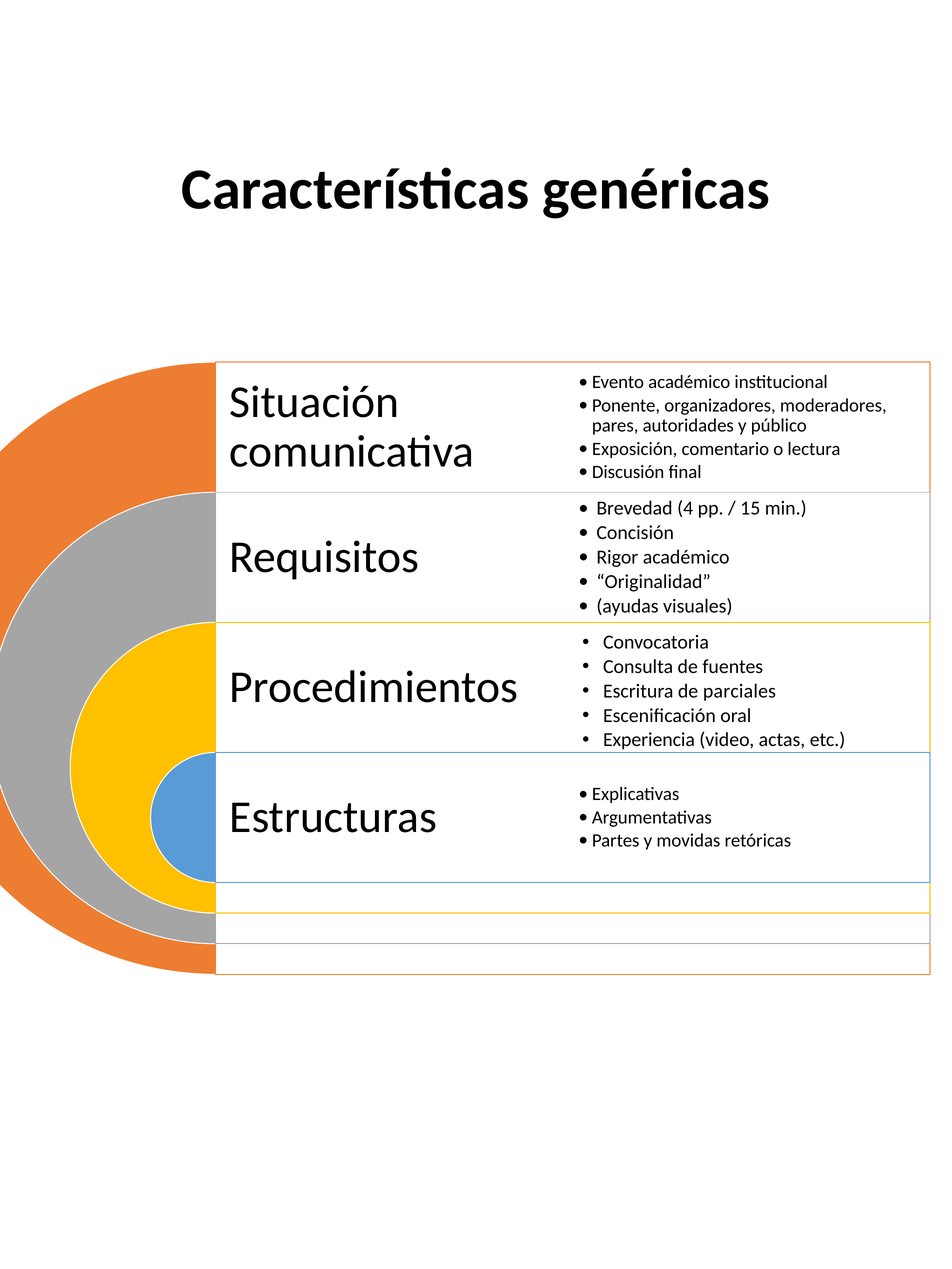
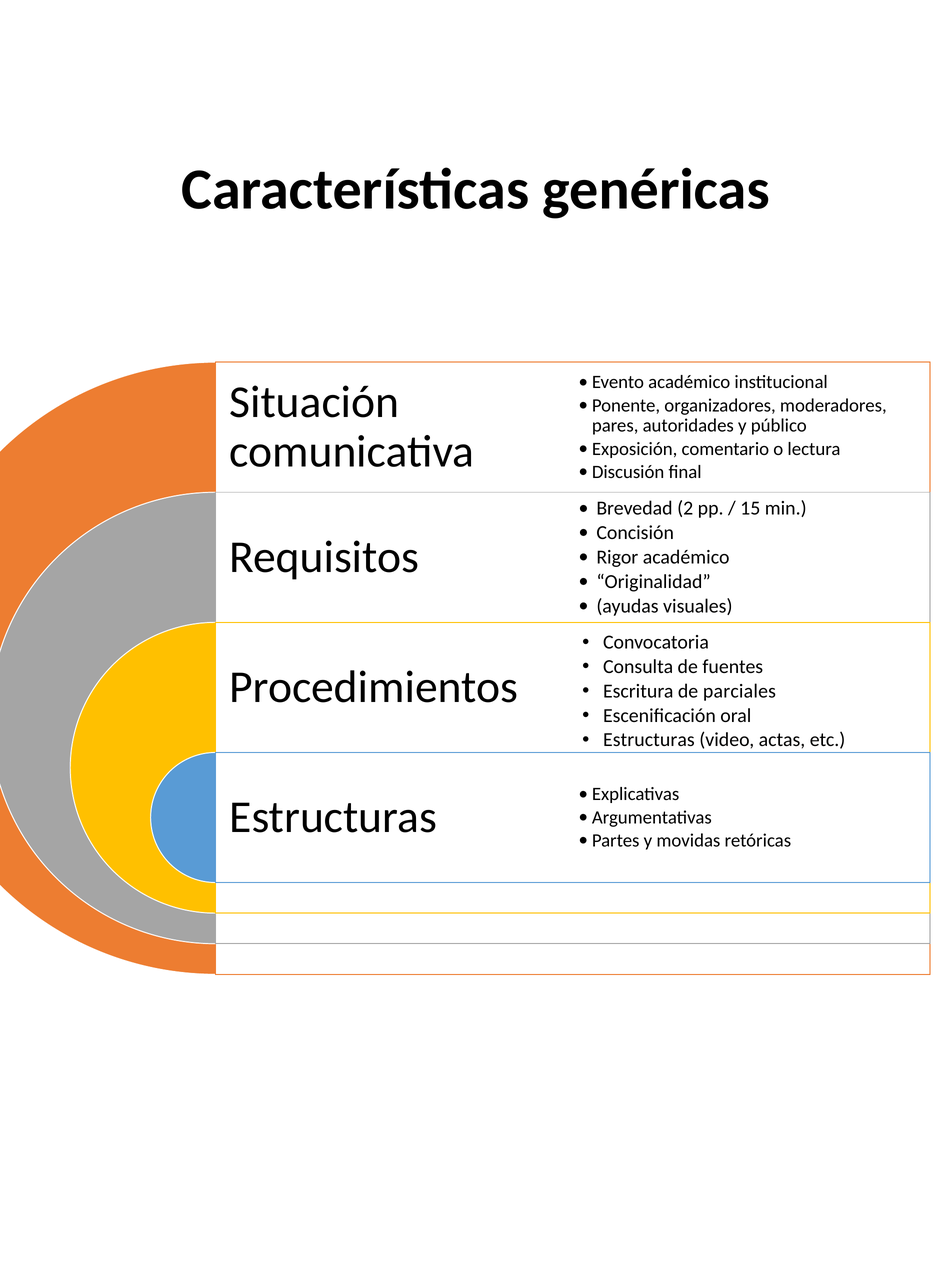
4: 4 -> 2
Experiencia at (649, 740): Experiencia -> Estructuras
